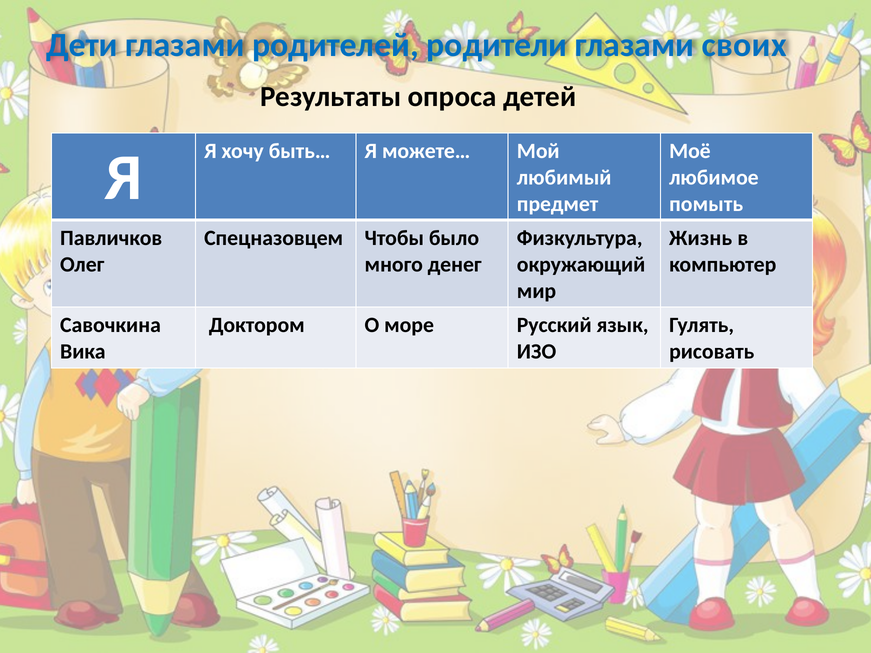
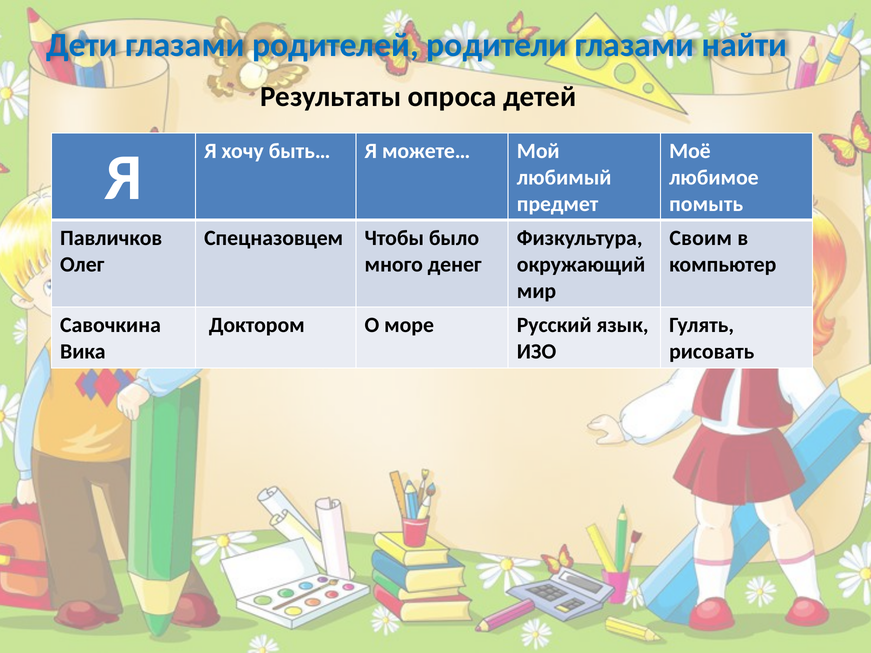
своих: своих -> найти
Жизнь: Жизнь -> Своим
